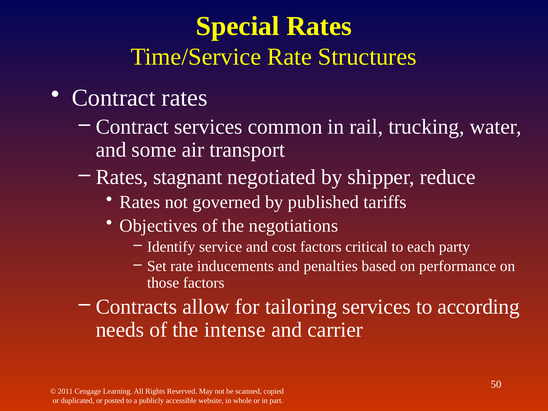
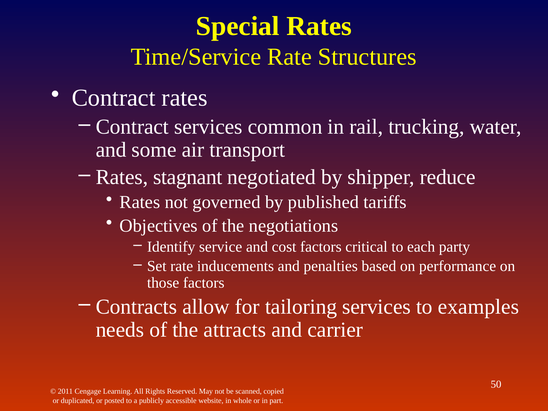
according: according -> examples
intense: intense -> attracts
